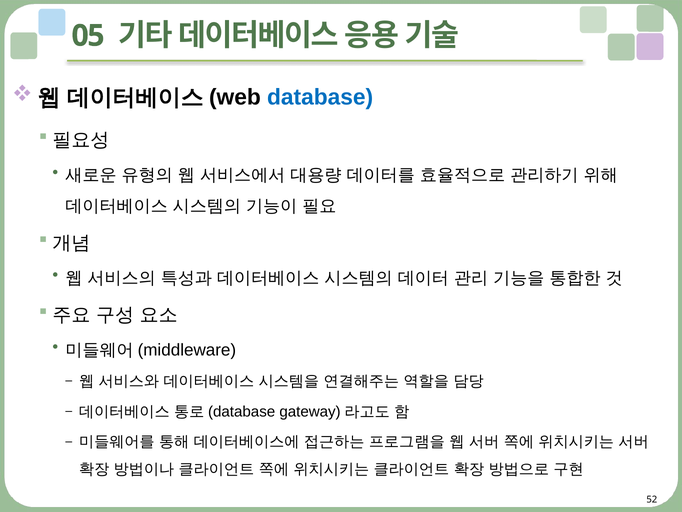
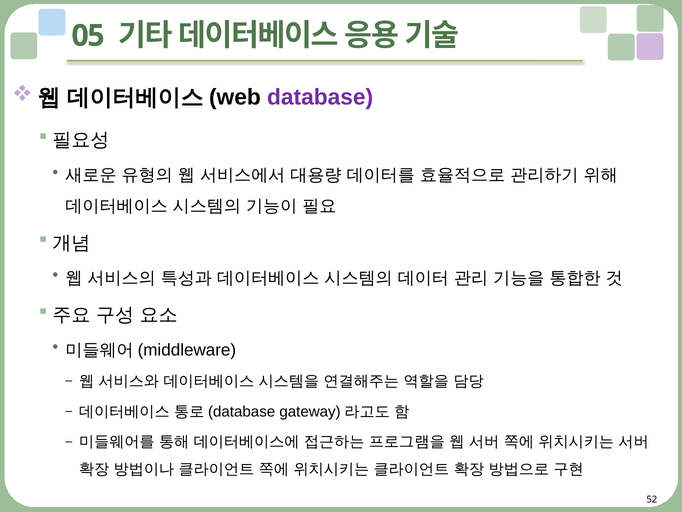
database colour: blue -> purple
